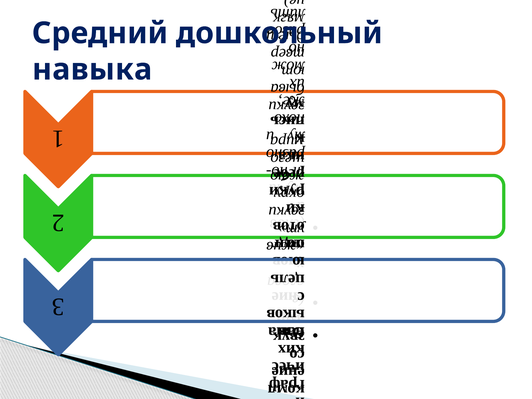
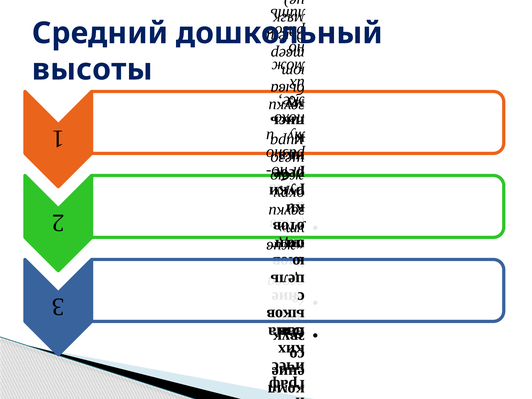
навыка: навыка -> высоты
